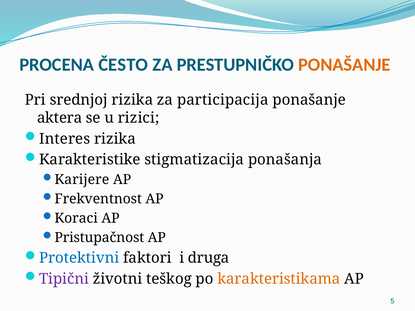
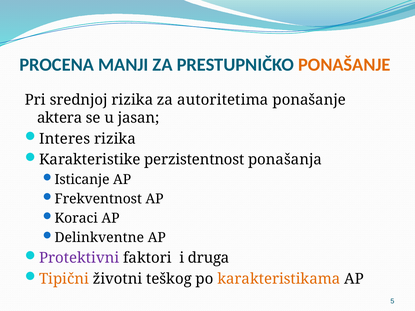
ČESTO: ČESTO -> MANJI
participacija: participacija -> autoritetima
rizici: rizici -> jasan
stigmatizacija: stigmatizacija -> perzistentnost
Karijere: Karijere -> Isticanje
Pristupačnost: Pristupačnost -> Delinkventne
Protektivni colour: blue -> purple
Tipični colour: purple -> orange
